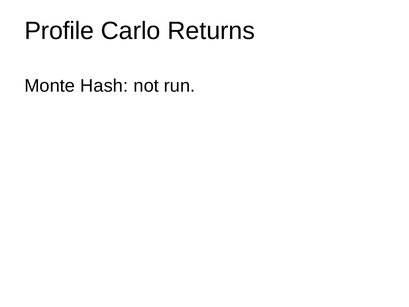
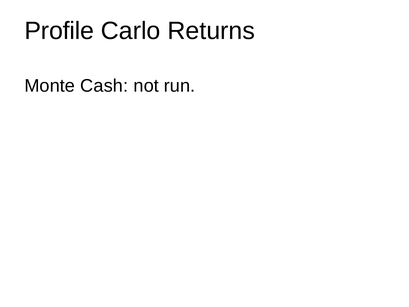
Hash: Hash -> Cash
